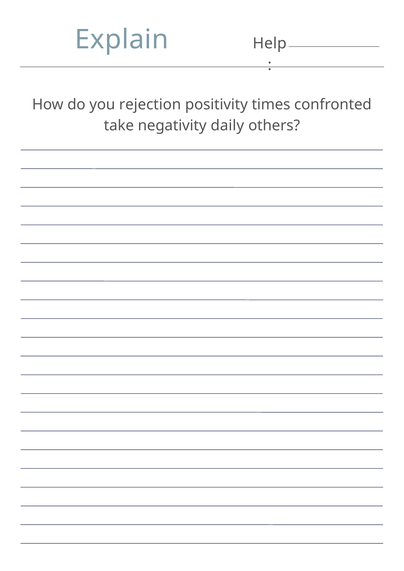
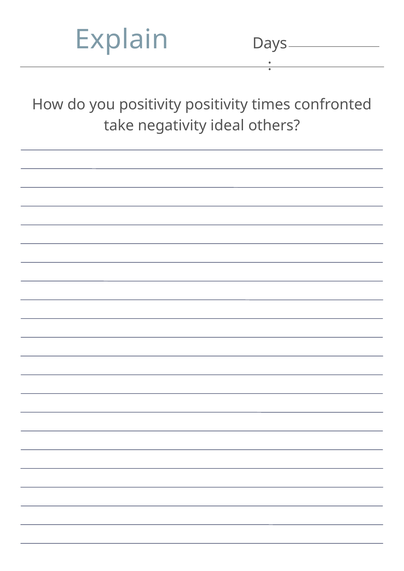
Help: Help -> Days
you rejection: rejection -> positivity
daily: daily -> ideal
